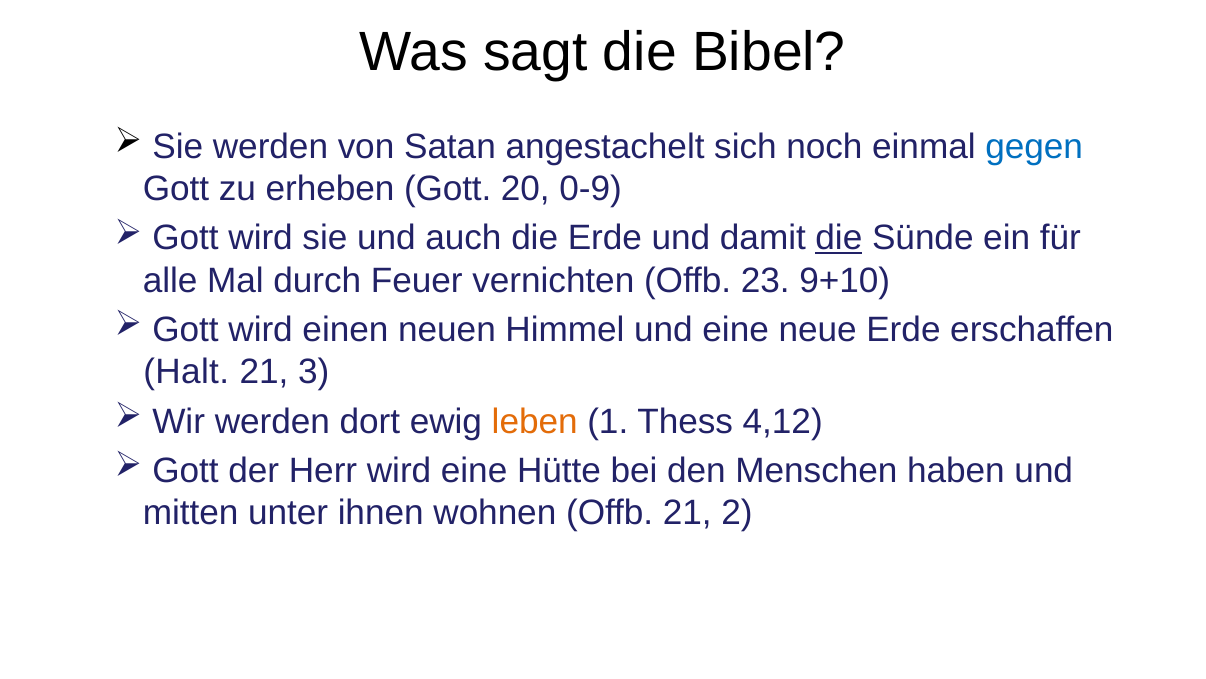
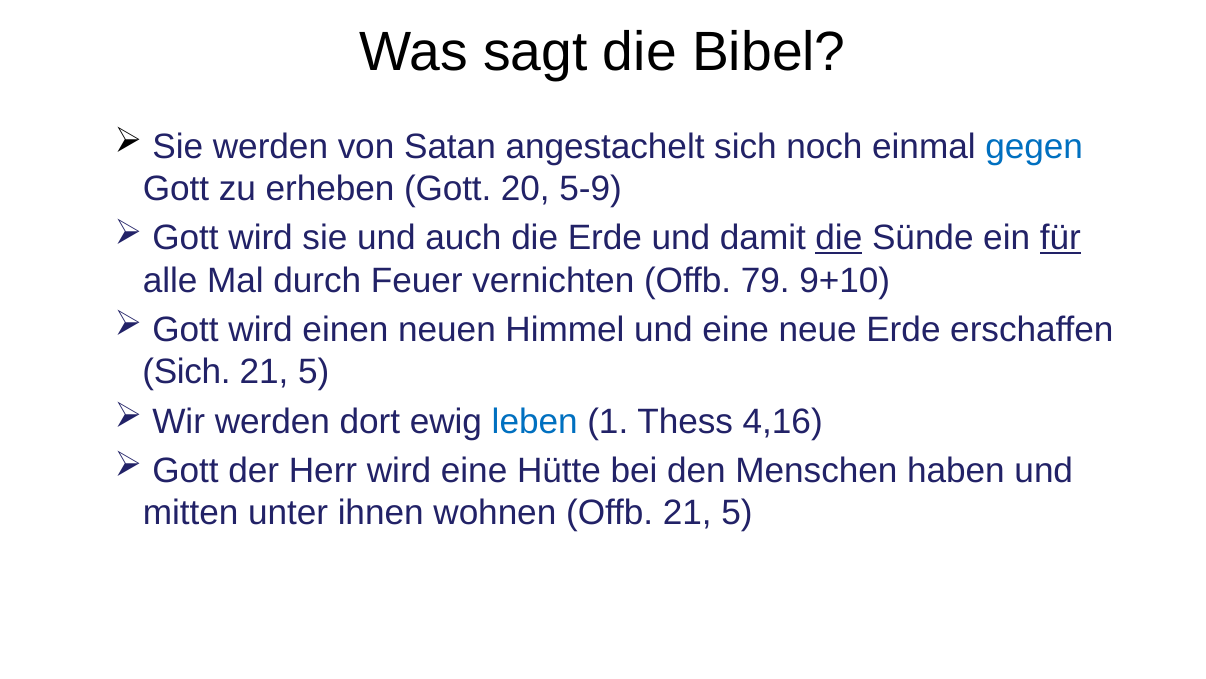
0-9: 0-9 -> 5-9
für underline: none -> present
23: 23 -> 79
Halt at (186, 372): Halt -> Sich
3 at (314, 372): 3 -> 5
leben colour: orange -> blue
4,12: 4,12 -> 4,16
Offb 21 2: 2 -> 5
